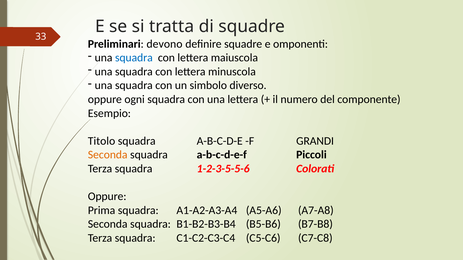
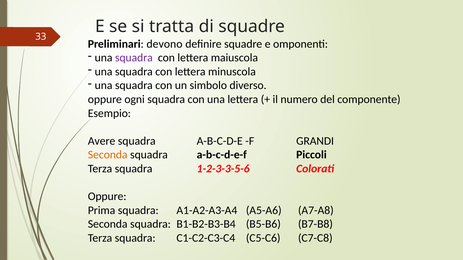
squadra at (134, 58) colour: blue -> purple
Titolo: Titolo -> Avere
1-2-3-5-5-6: 1-2-3-5-5-6 -> 1-2-3-3-5-6
